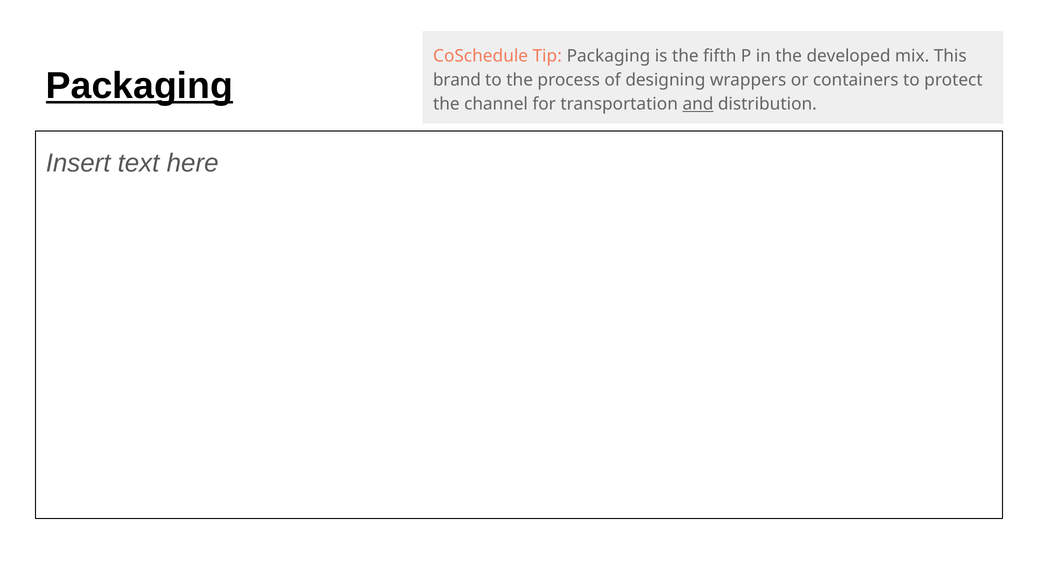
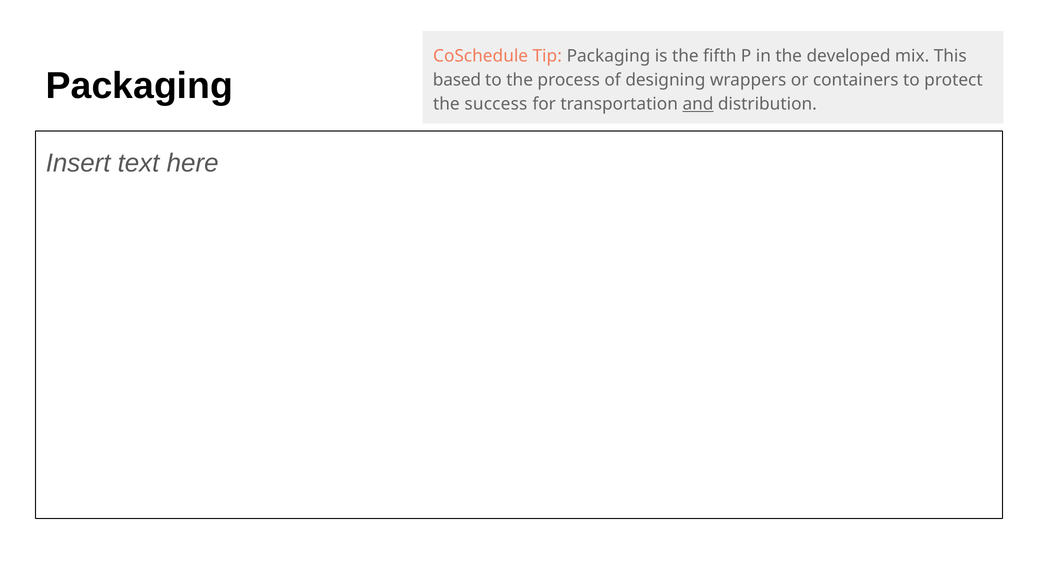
Packaging at (139, 86) underline: present -> none
brand: brand -> based
channel: channel -> success
